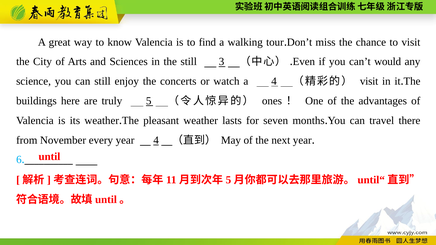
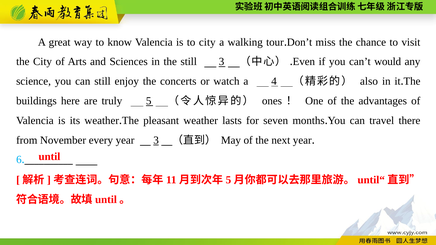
to find: find -> city
visit at (369, 81): visit -> also
year 4: 4 -> 3
